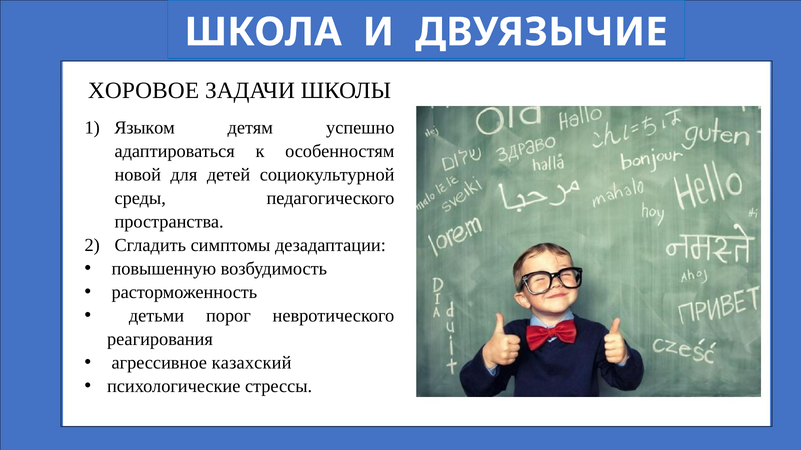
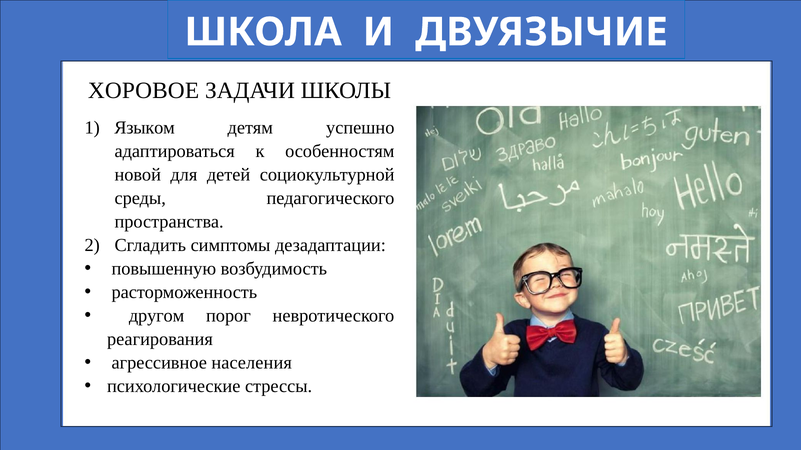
детьми: детьми -> другом
казахский: казахский -> населения
